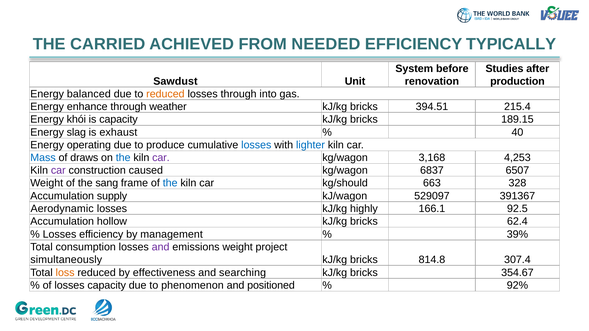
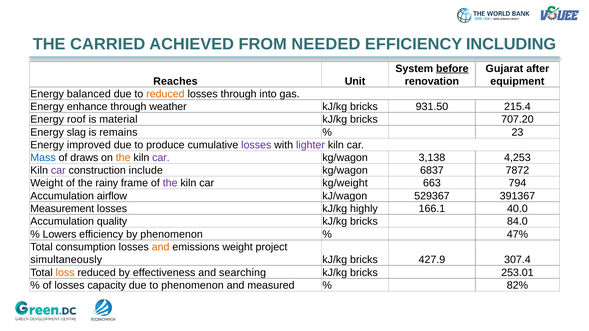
TYPICALLY: TYPICALLY -> INCLUDING
before underline: none -> present
Studies: Studies -> Gujarat
Sawdust: Sawdust -> Reaches
production: production -> equipment
394.51: 394.51 -> 931.50
khói: khói -> roof
is capacity: capacity -> material
189.15: 189.15 -> 707.20
exhaust: exhaust -> remains
40: 40 -> 23
operating: operating -> improved
losses at (256, 145) colour: blue -> purple
lighter colour: blue -> purple
the at (123, 158) colour: blue -> orange
3,168: 3,168 -> 3,138
caused: caused -> include
6507: 6507 -> 7872
sang: sang -> rainy
the at (170, 183) colour: blue -> purple
kg/should: kg/should -> kg/weight
328: 328 -> 794
supply: supply -> airflow
529097: 529097 -> 529367
Aerodynamic: Aerodynamic -> Measurement
92.5: 92.5 -> 40.0
hollow: hollow -> quality
62.4: 62.4 -> 84.0
Losses at (60, 235): Losses -> Lowers
by management: management -> phenomenon
39%: 39% -> 47%
and at (161, 247) colour: purple -> orange
814.8: 814.8 -> 427.9
354.67: 354.67 -> 253.01
positioned: positioned -> measured
92%: 92% -> 82%
